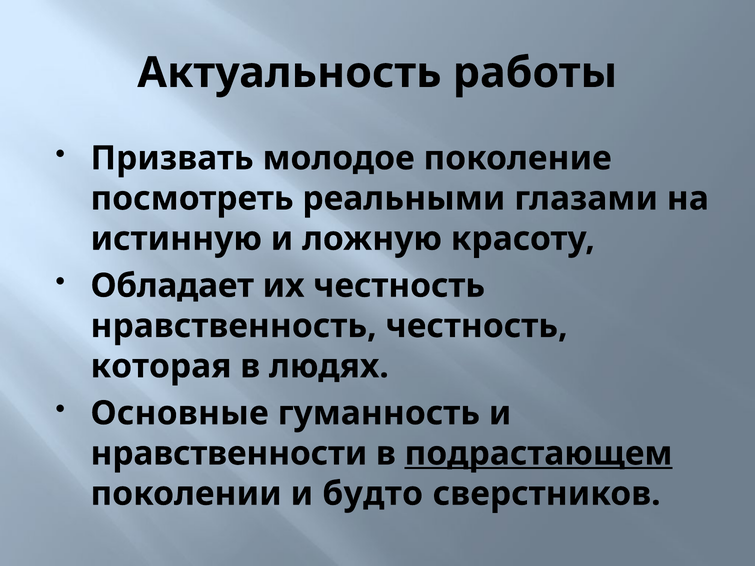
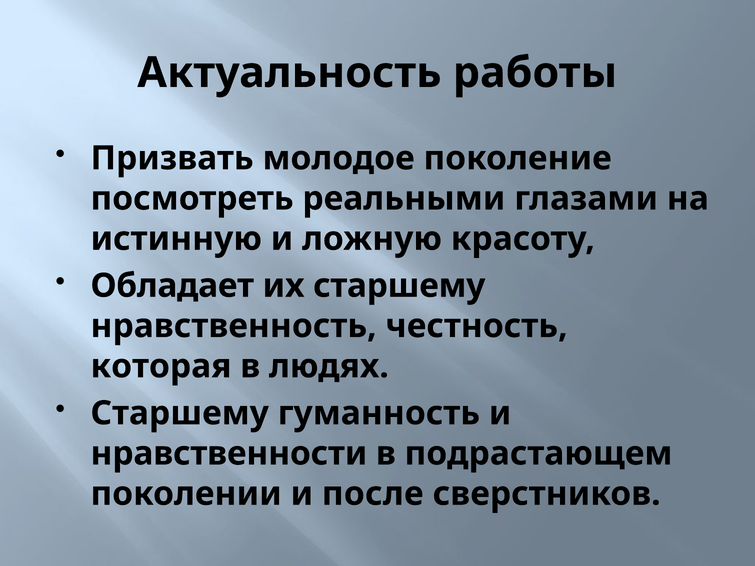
их честность: честность -> старшему
Основные at (180, 413): Основные -> Старшему
подрастающем underline: present -> none
будто: будто -> после
